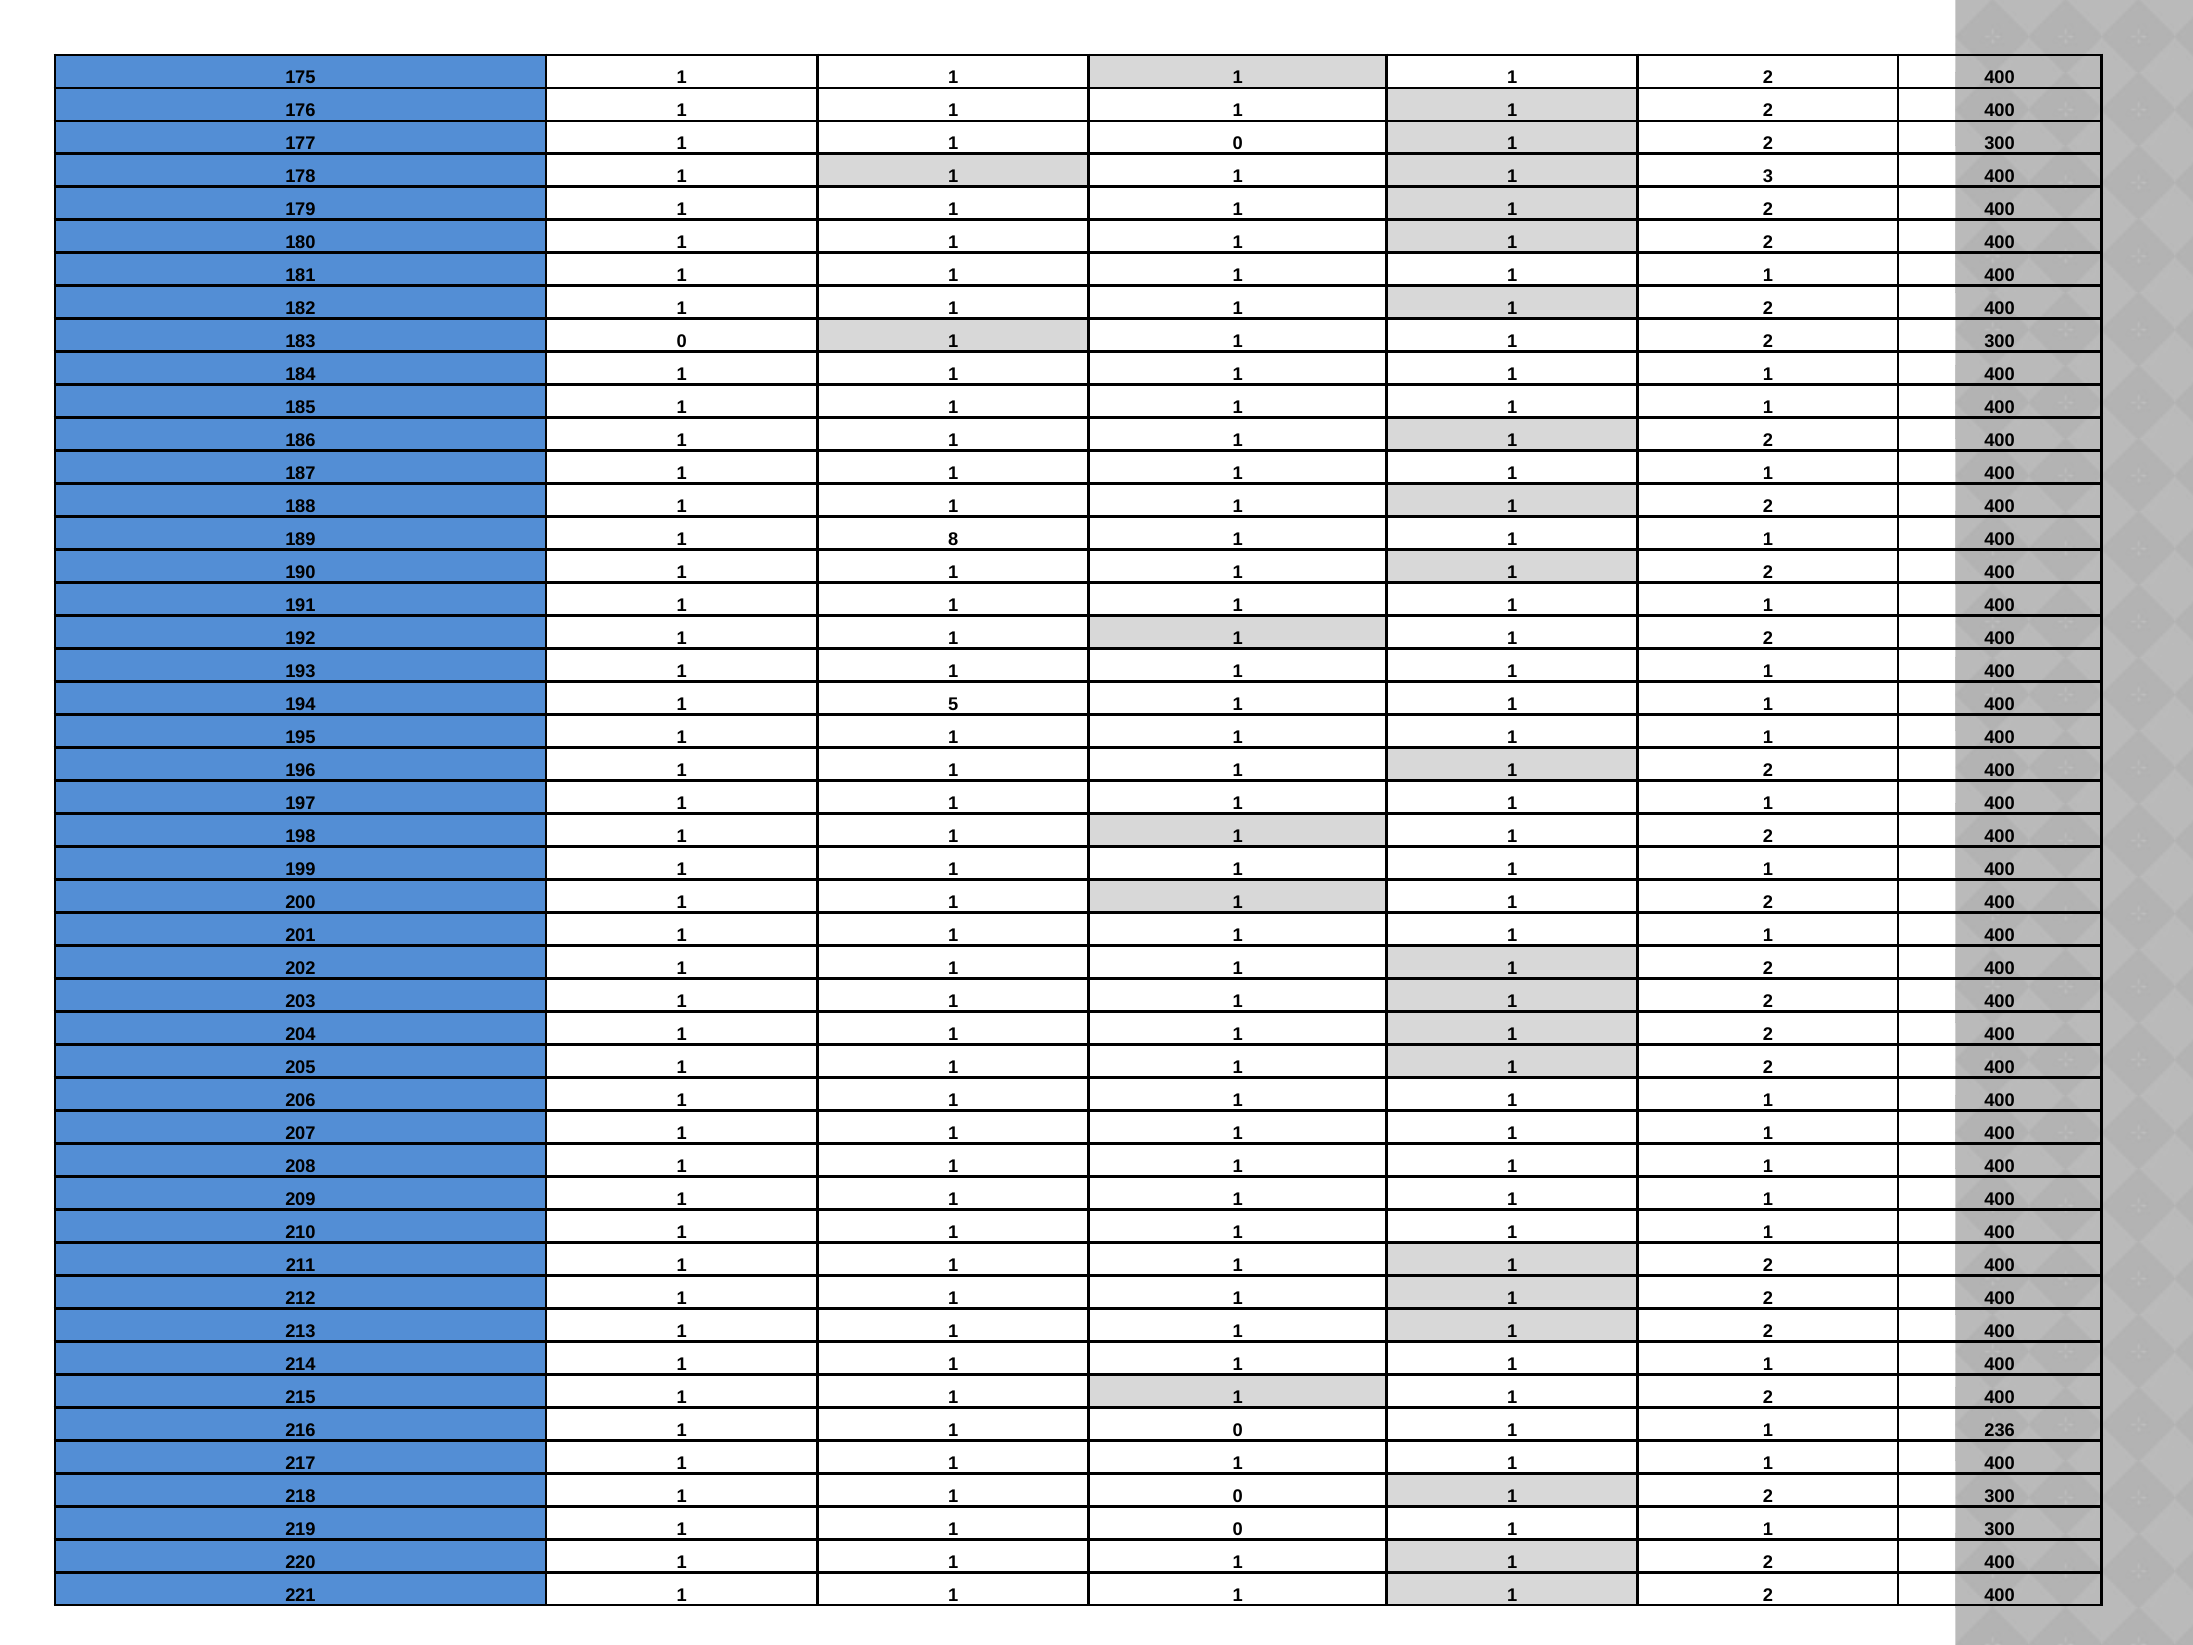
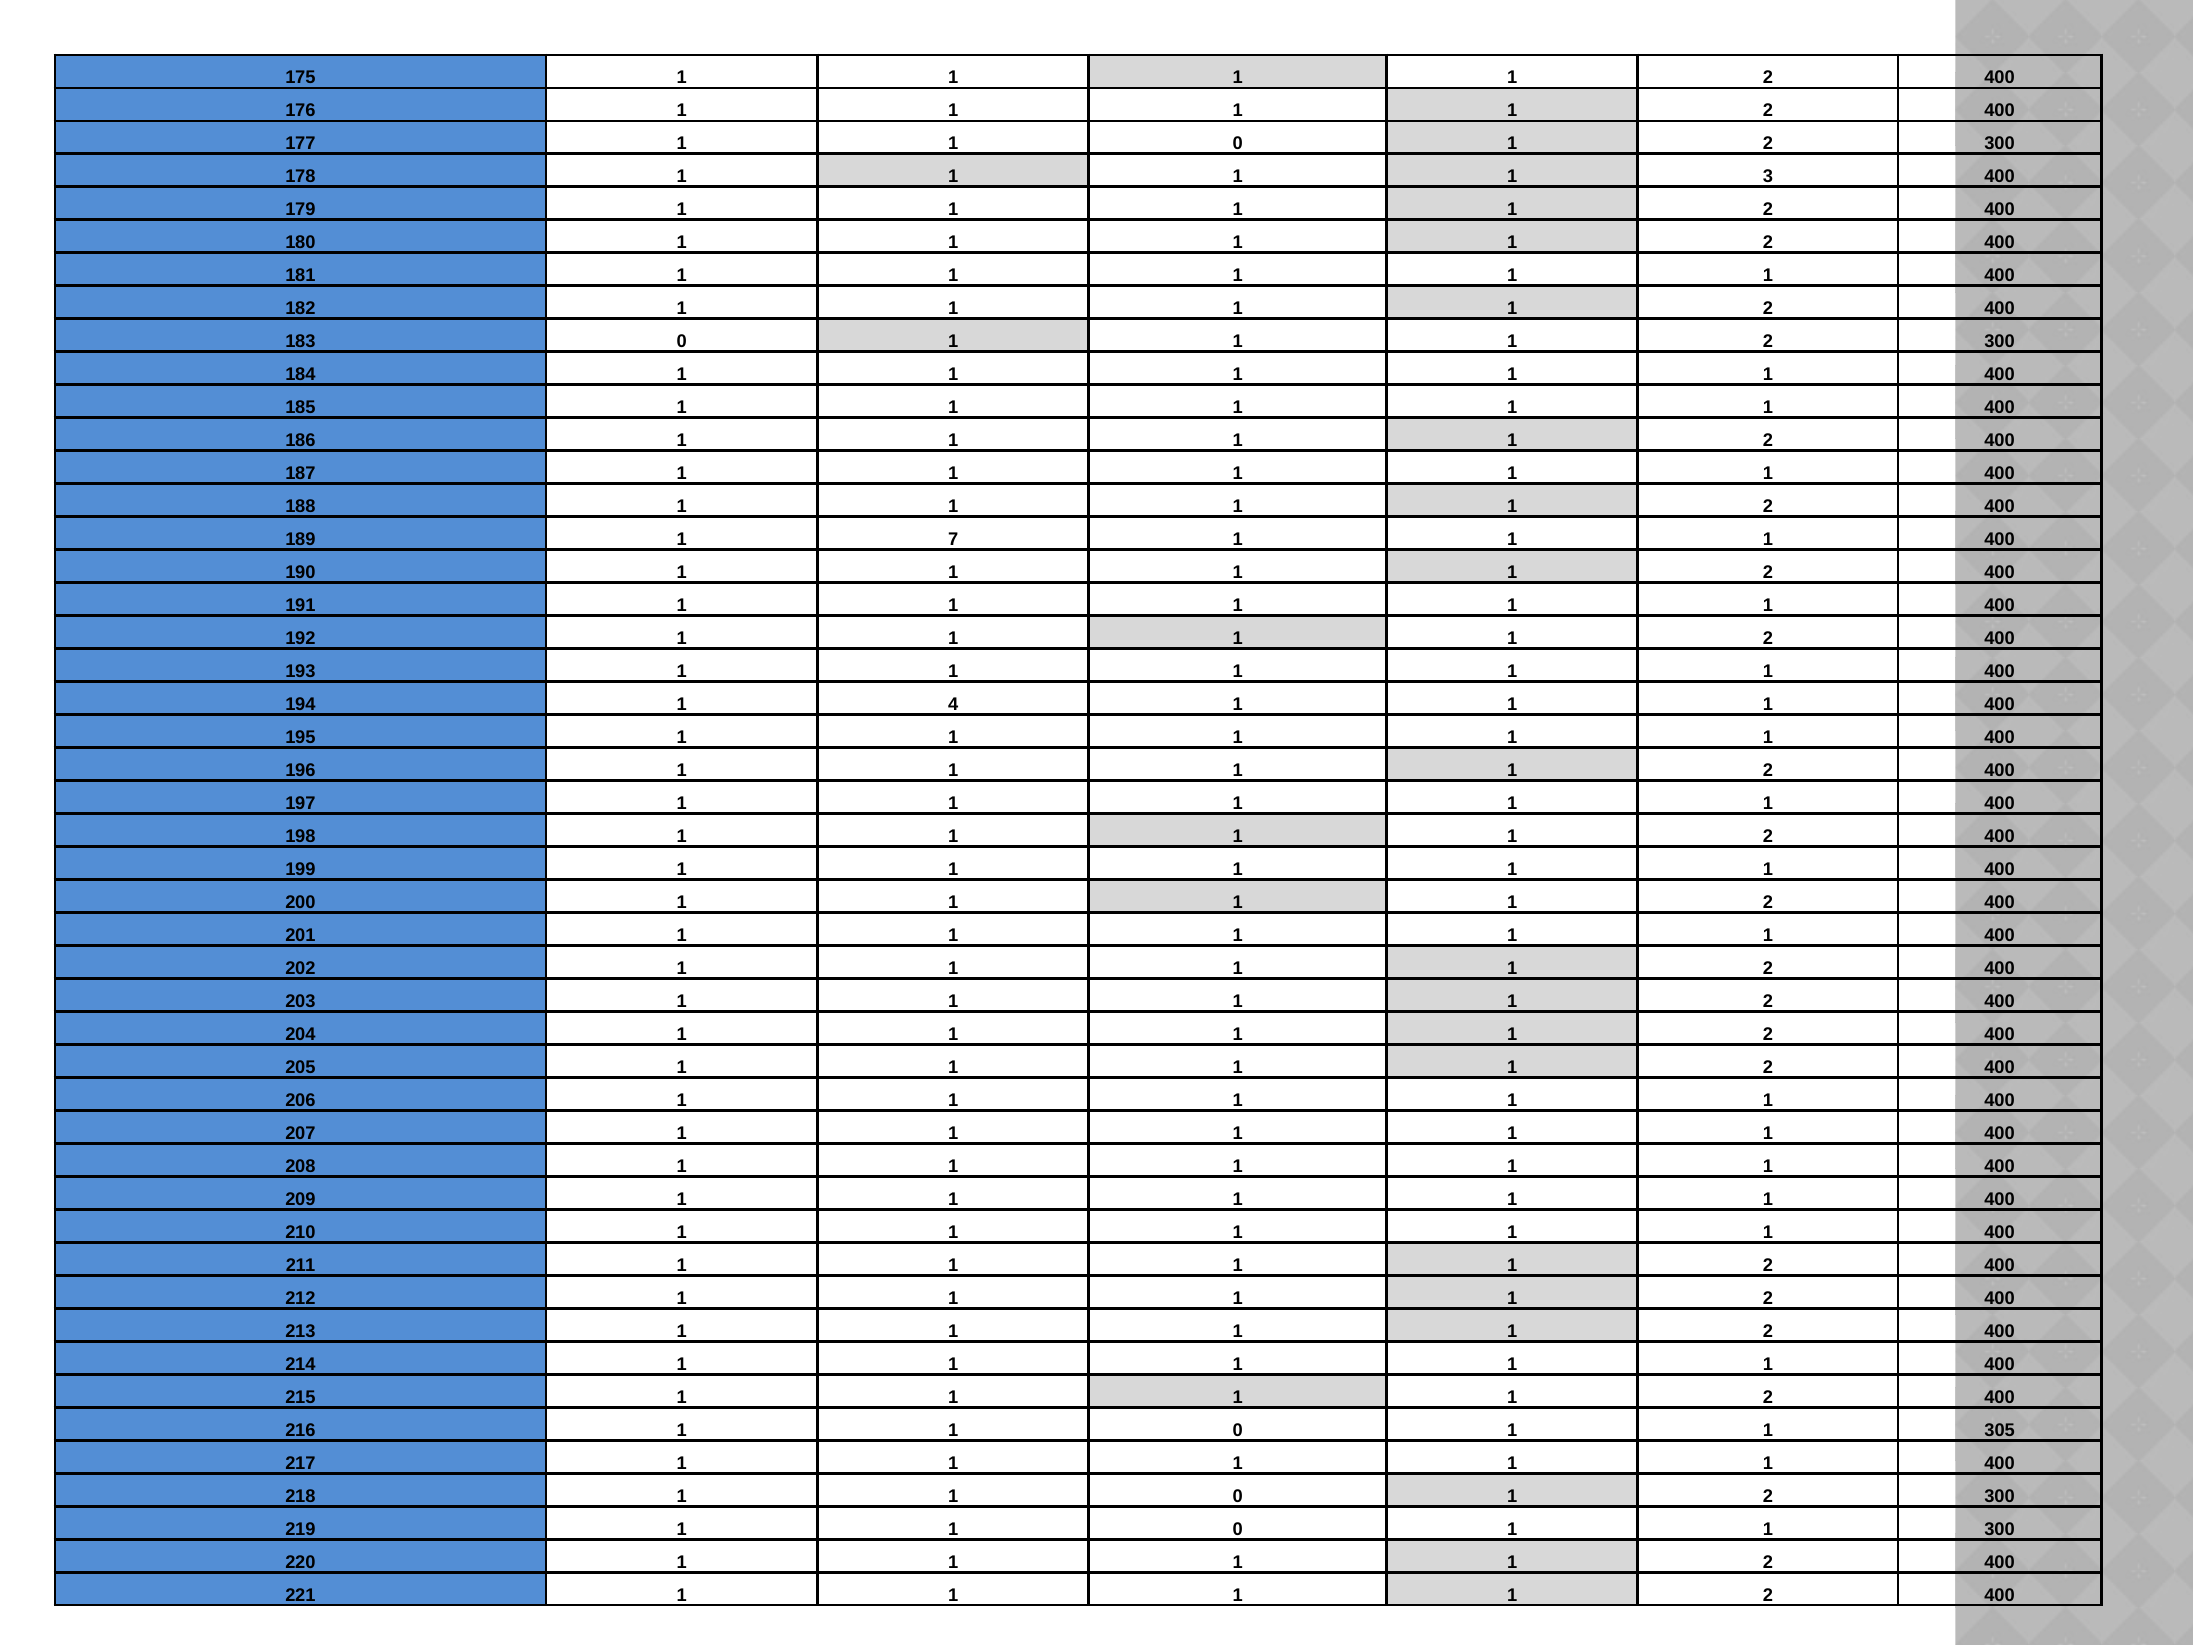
8: 8 -> 7
5: 5 -> 4
236: 236 -> 305
